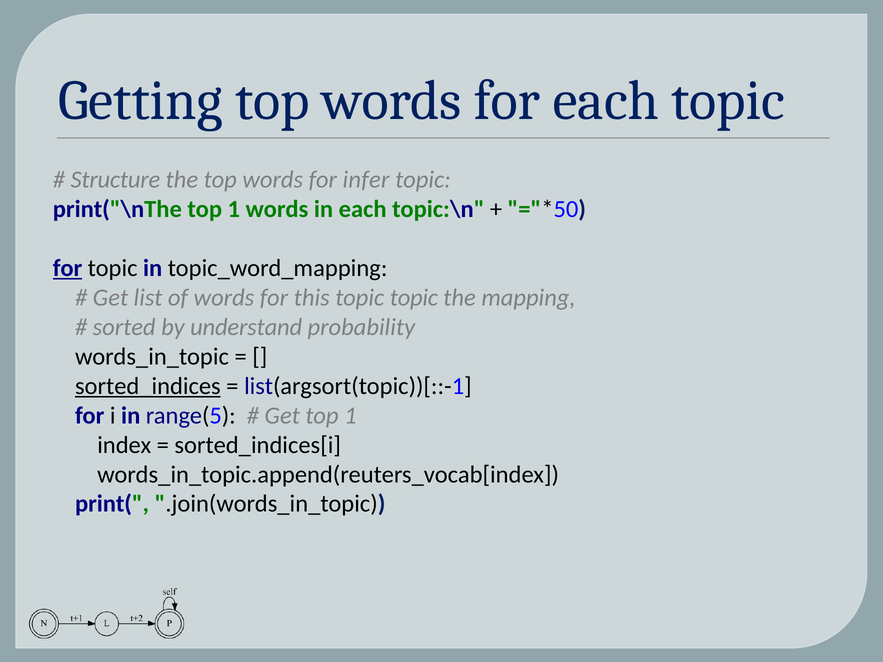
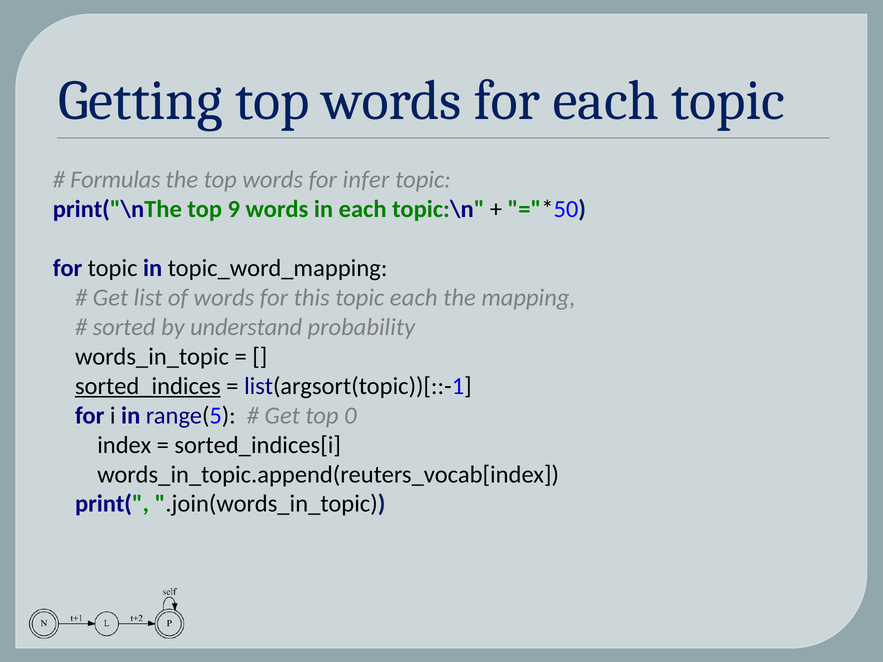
Structure: Structure -> Formulas
print("\nThe top 1: 1 -> 9
for at (68, 268) underline: present -> none
topic topic: topic -> each
Get top 1: 1 -> 0
